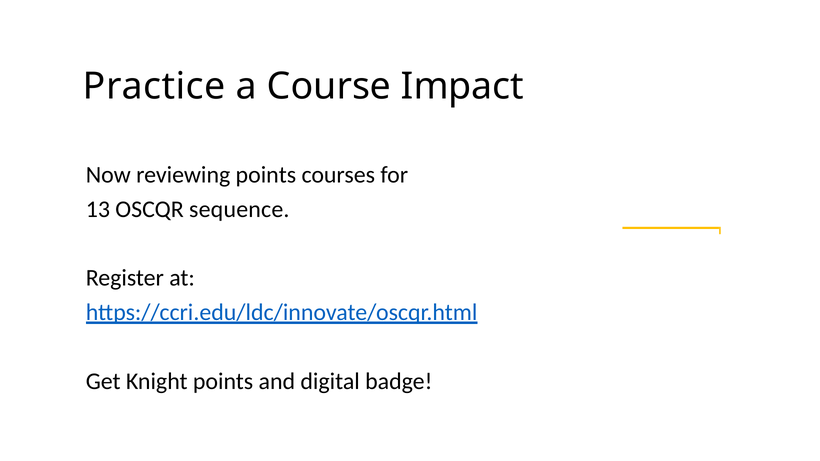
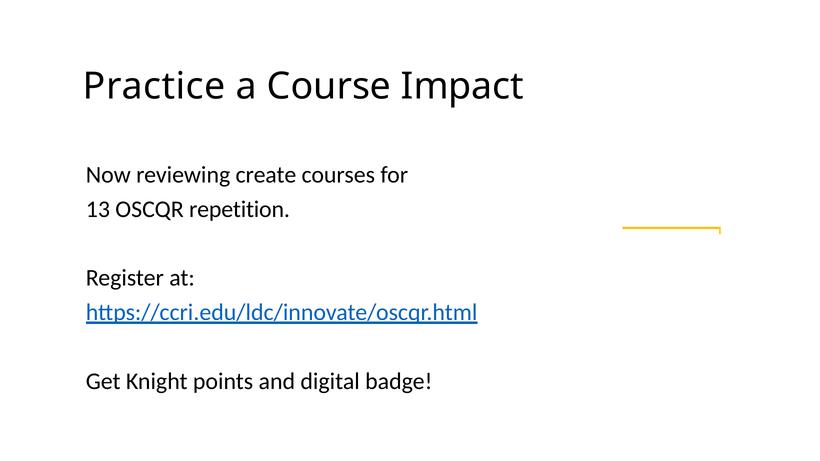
reviewing points: points -> create
sequence: sequence -> repetition
